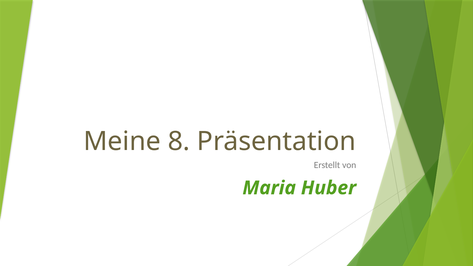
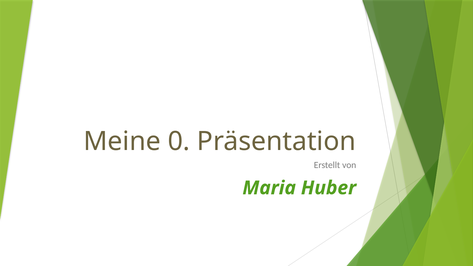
8: 8 -> 0
